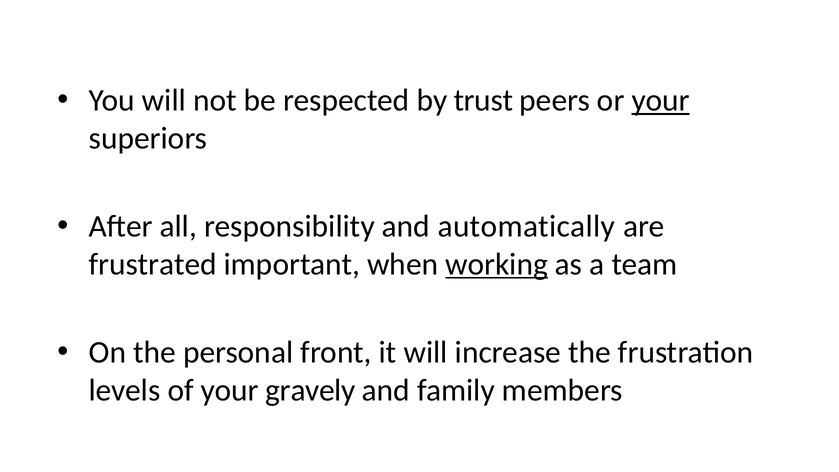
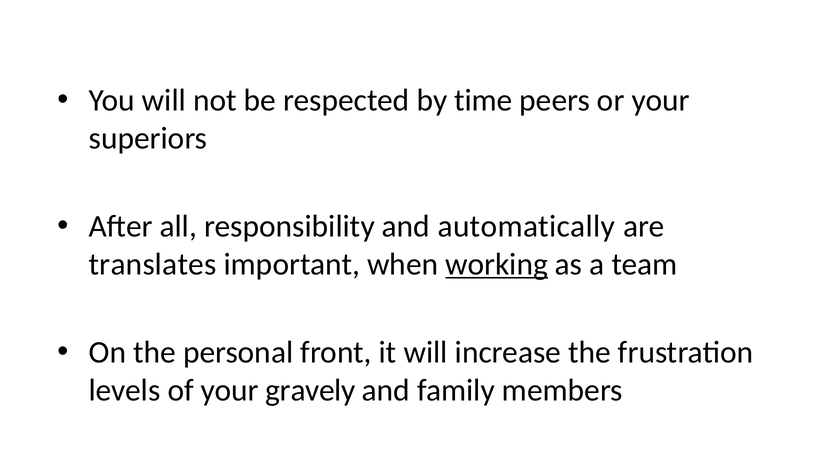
trust: trust -> time
your at (661, 100) underline: present -> none
frustrated: frustrated -> translates
